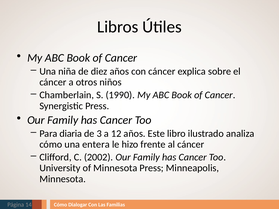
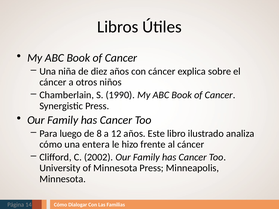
diaria: diaria -> luego
3: 3 -> 8
